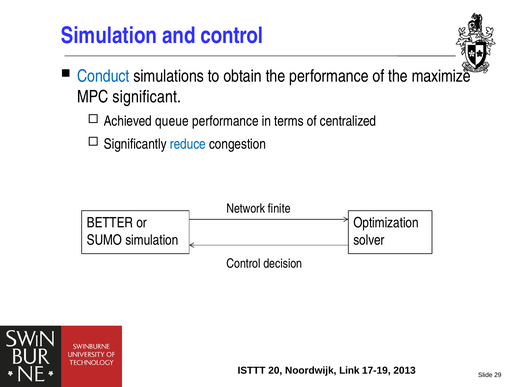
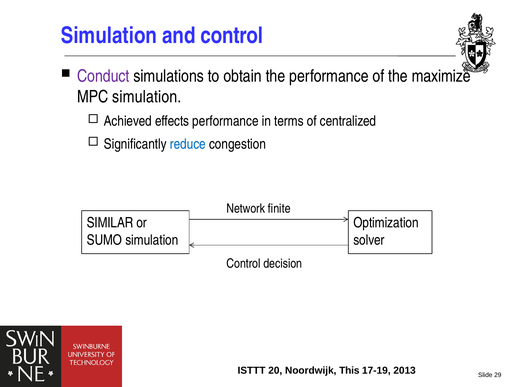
Conduct colour: blue -> purple
MPC significant: significant -> simulation
queue: queue -> effects
BETTER: BETTER -> SIMILAR
Link: Link -> This
